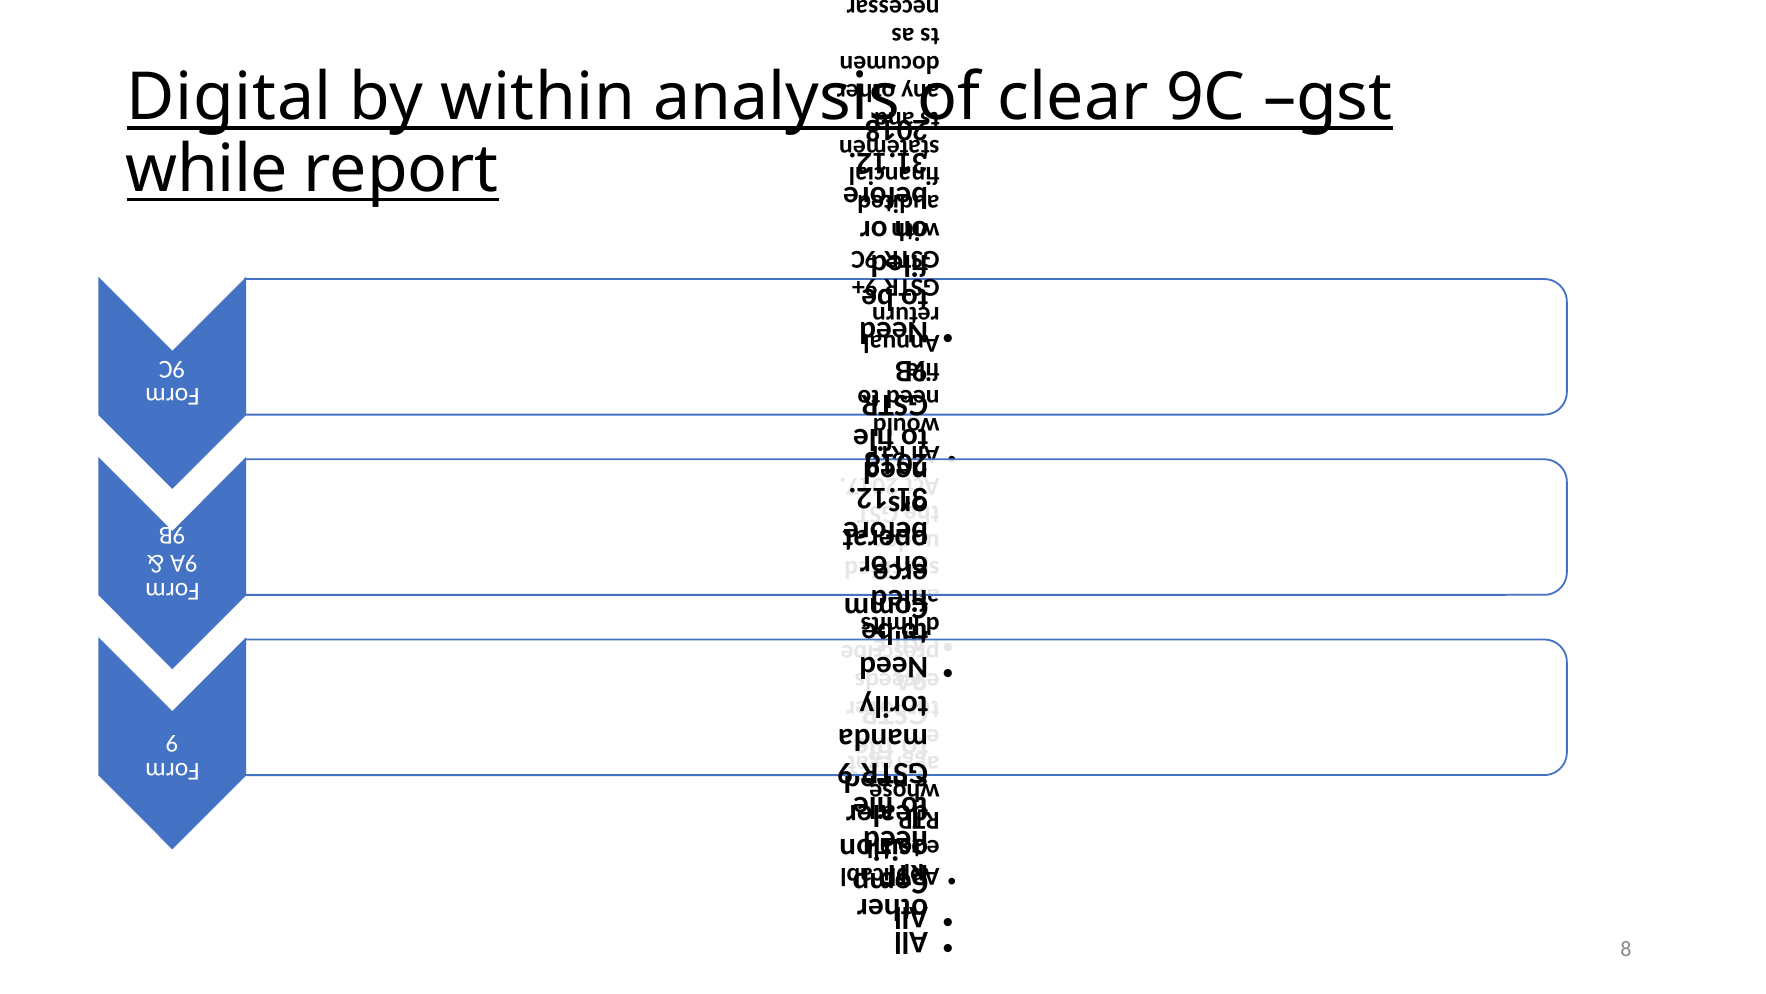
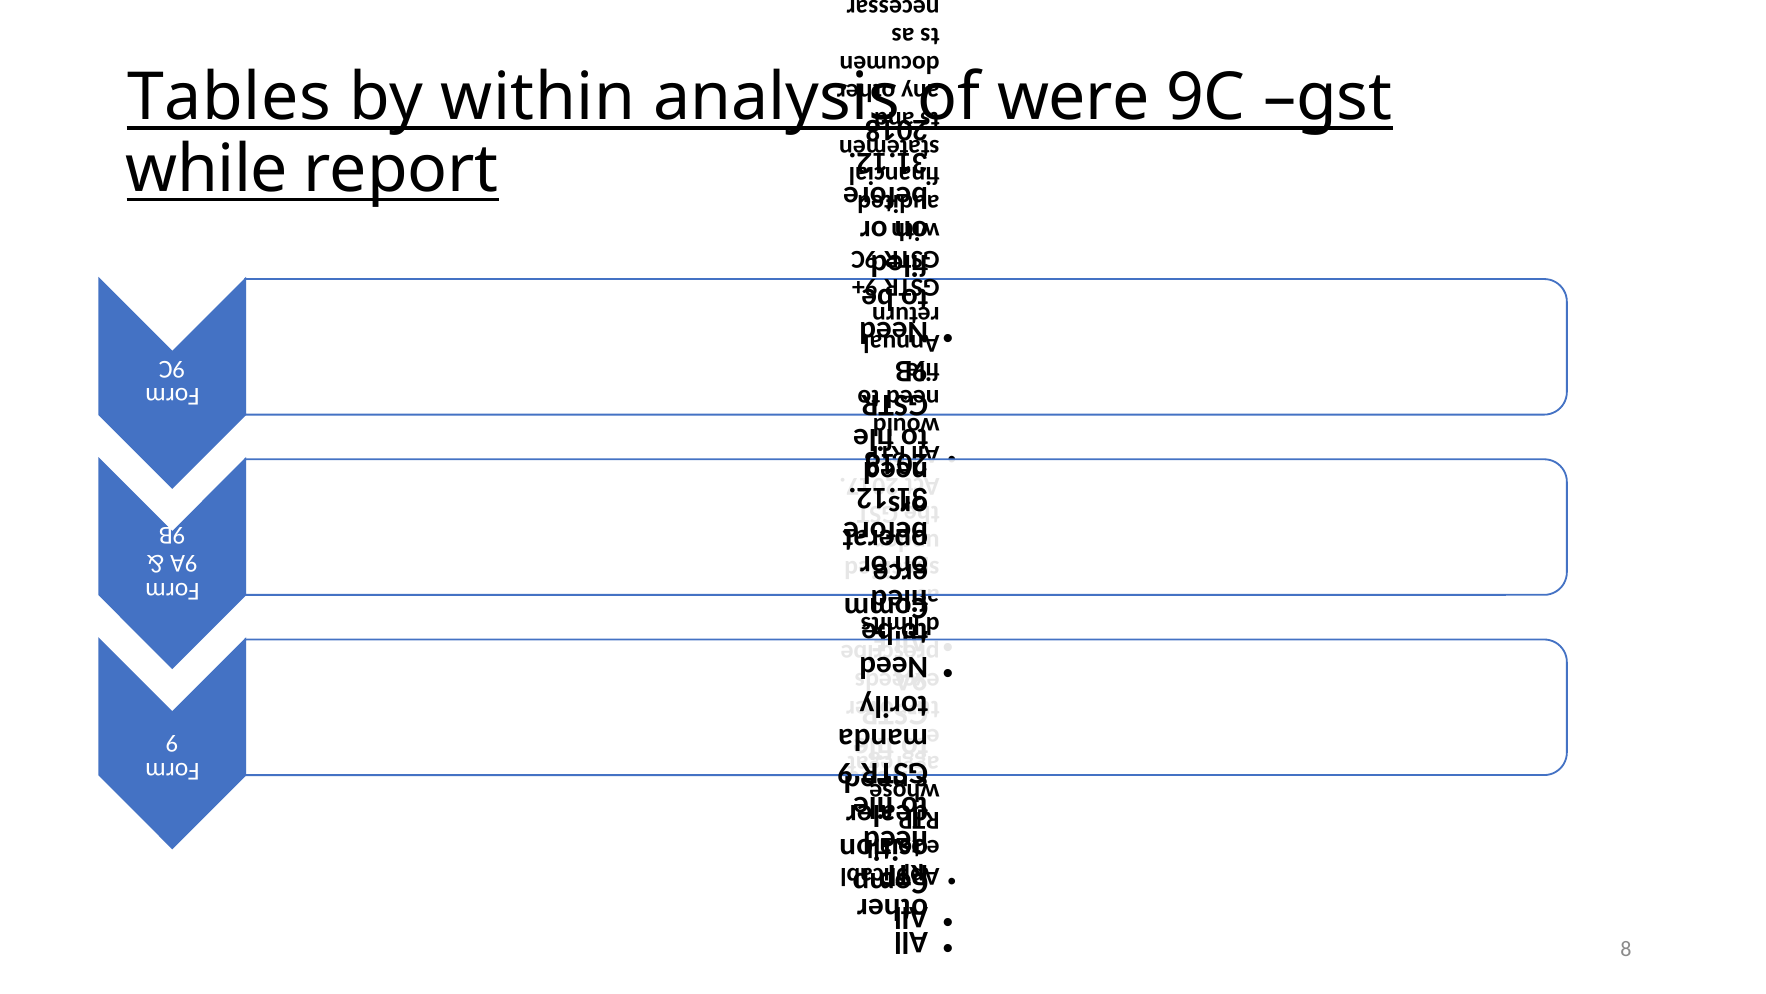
Digital: Digital -> Tables
clear: clear -> were
